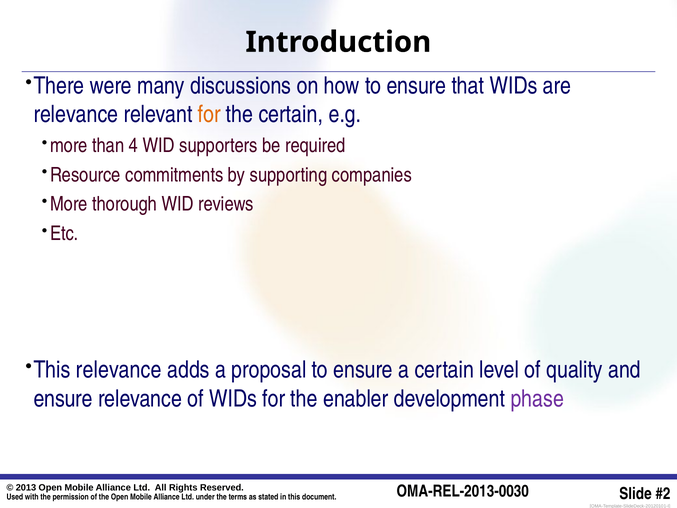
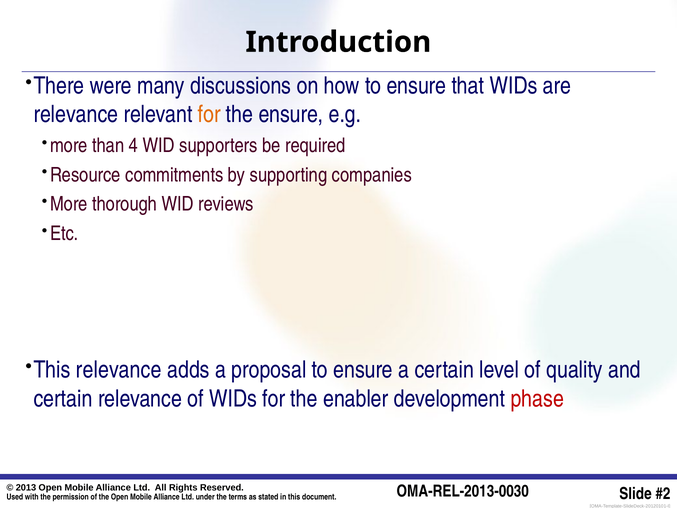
the certain: certain -> ensure
ensure at (63, 399): ensure -> certain
phase colour: purple -> red
